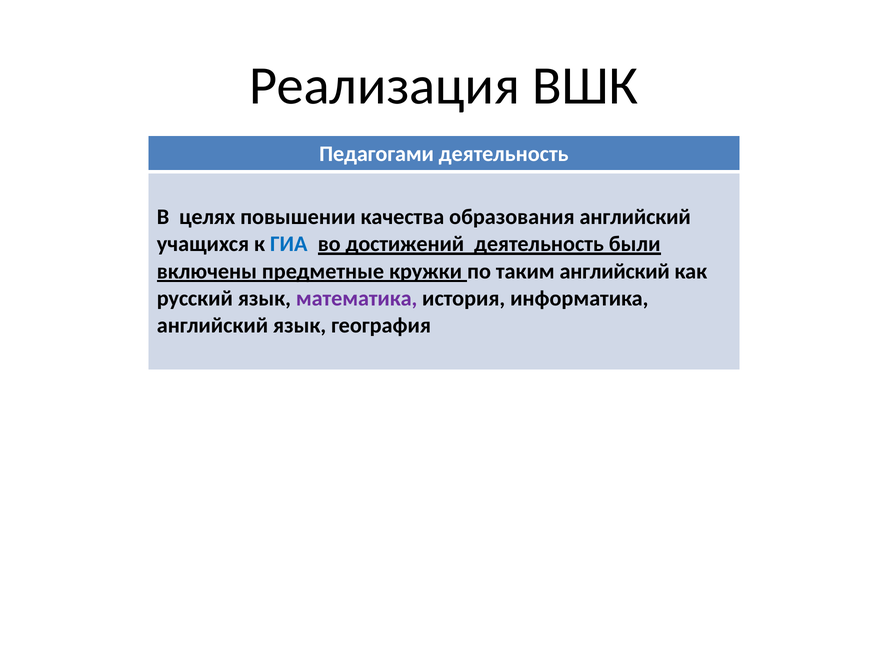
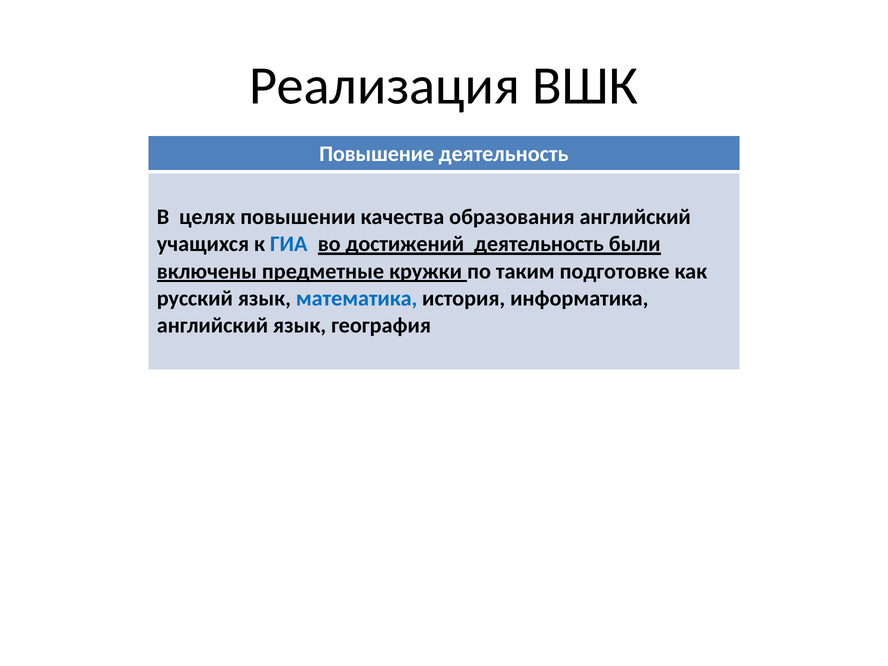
Педагогами: Педагогами -> Повышение
таким английский: английский -> подготовке
математика colour: purple -> blue
